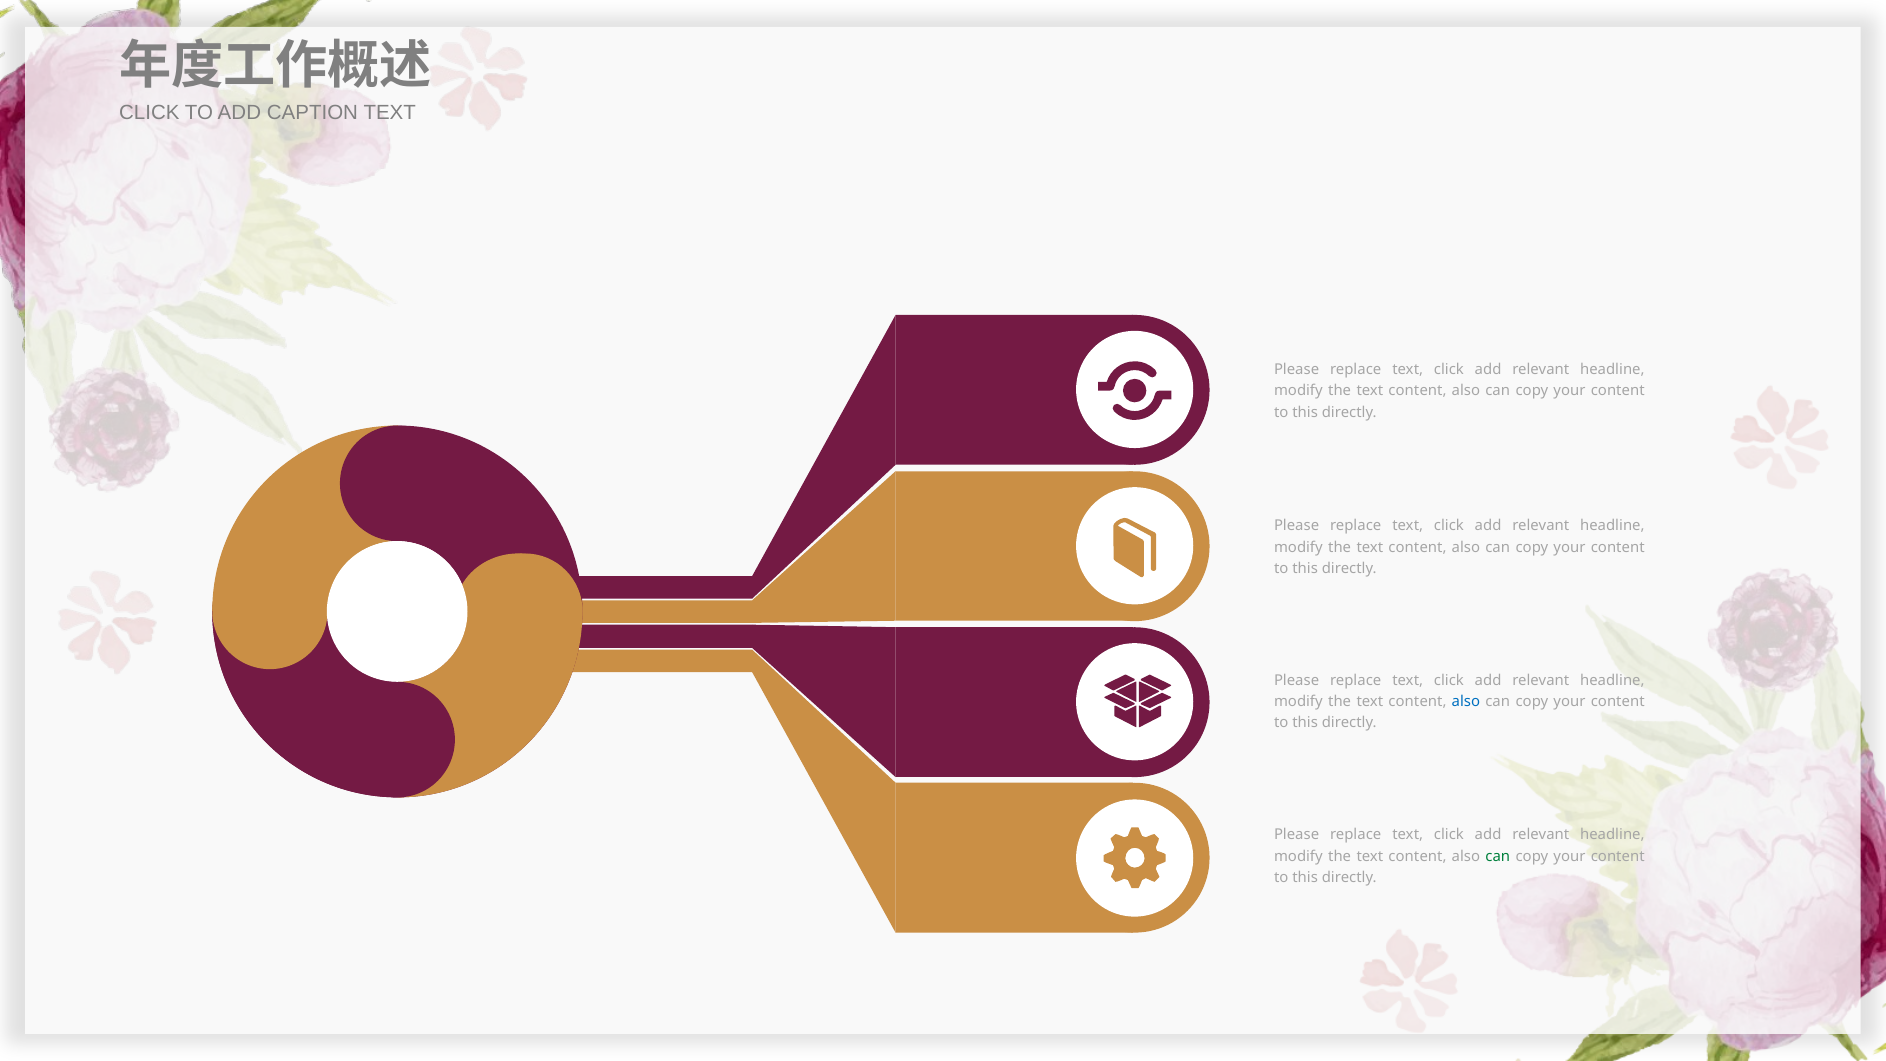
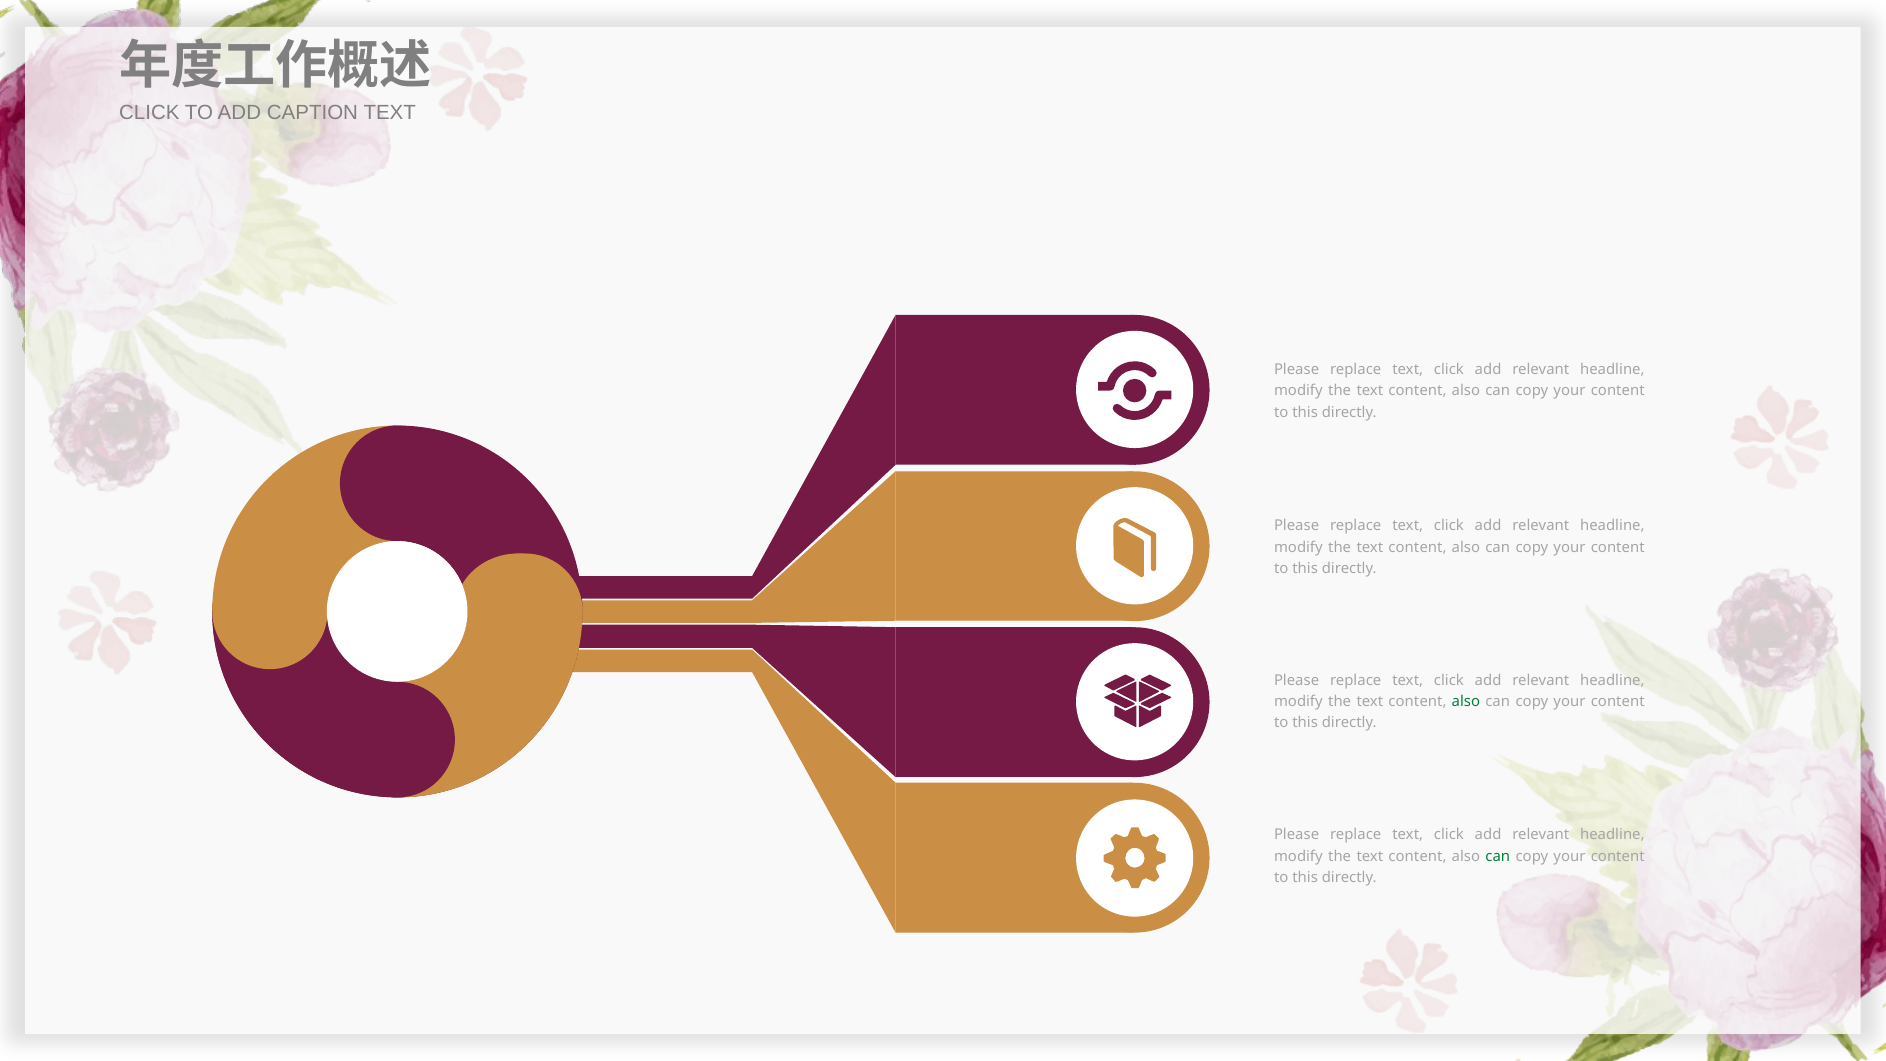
also at (1466, 702) colour: blue -> green
